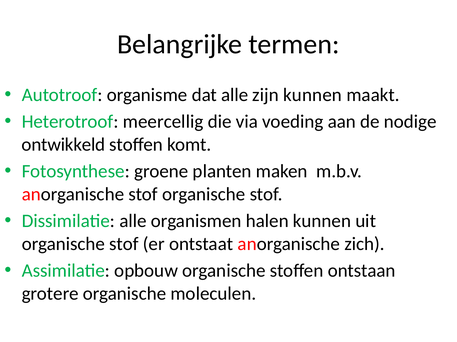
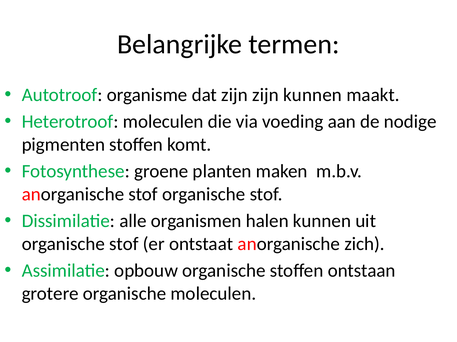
dat alle: alle -> zijn
Heterotroof meercellig: meercellig -> moleculen
ontwikkeld: ontwikkeld -> pigmenten
